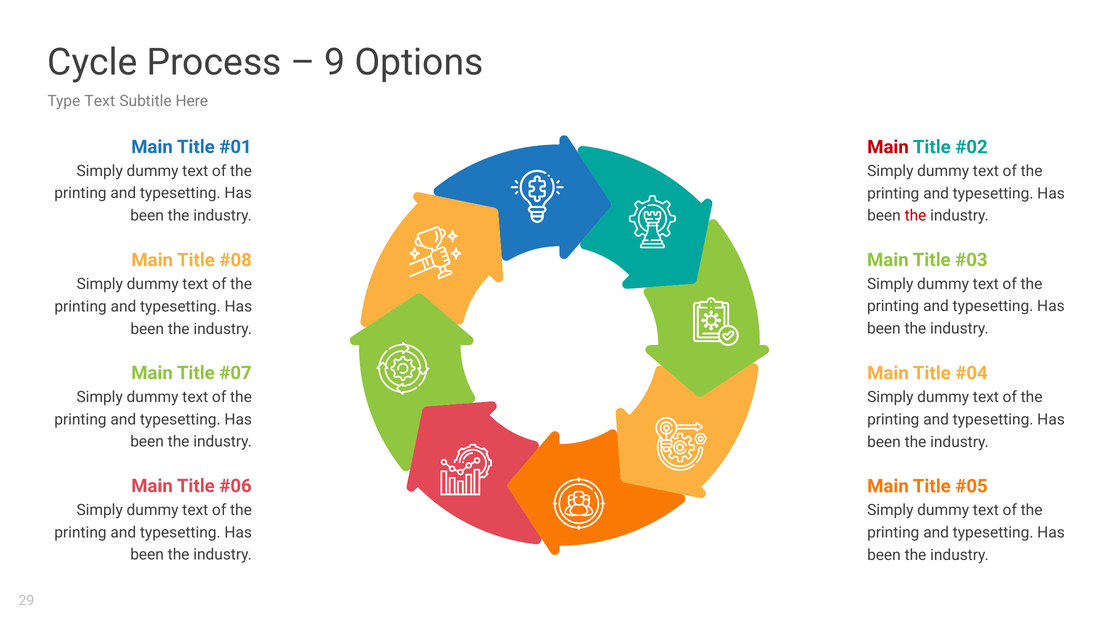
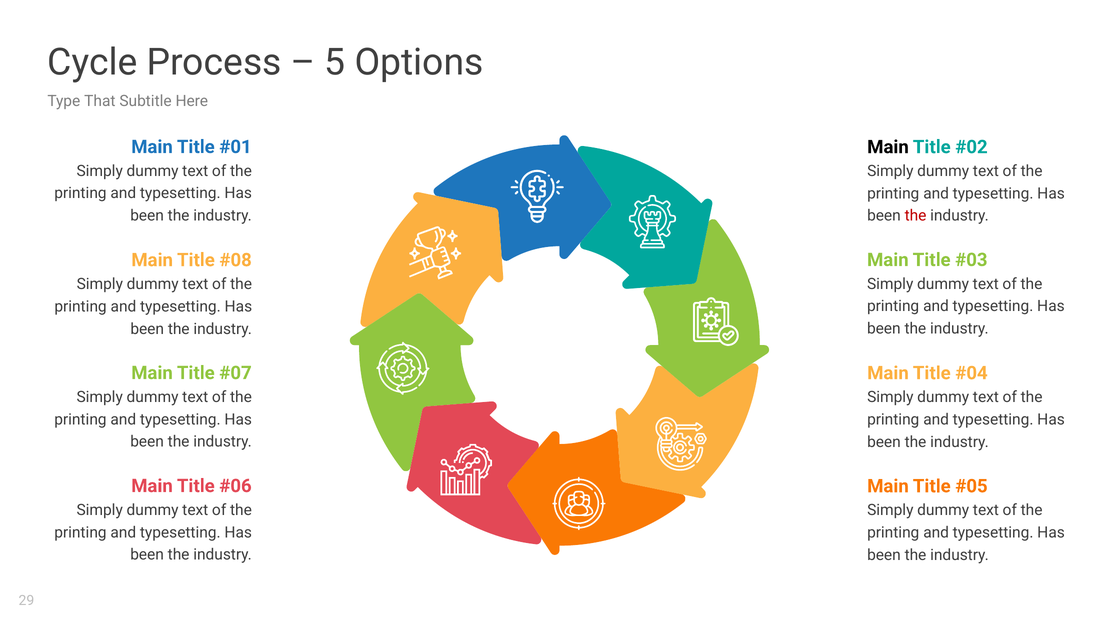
9: 9 -> 5
Type Text: Text -> That
Main at (888, 147) colour: red -> black
